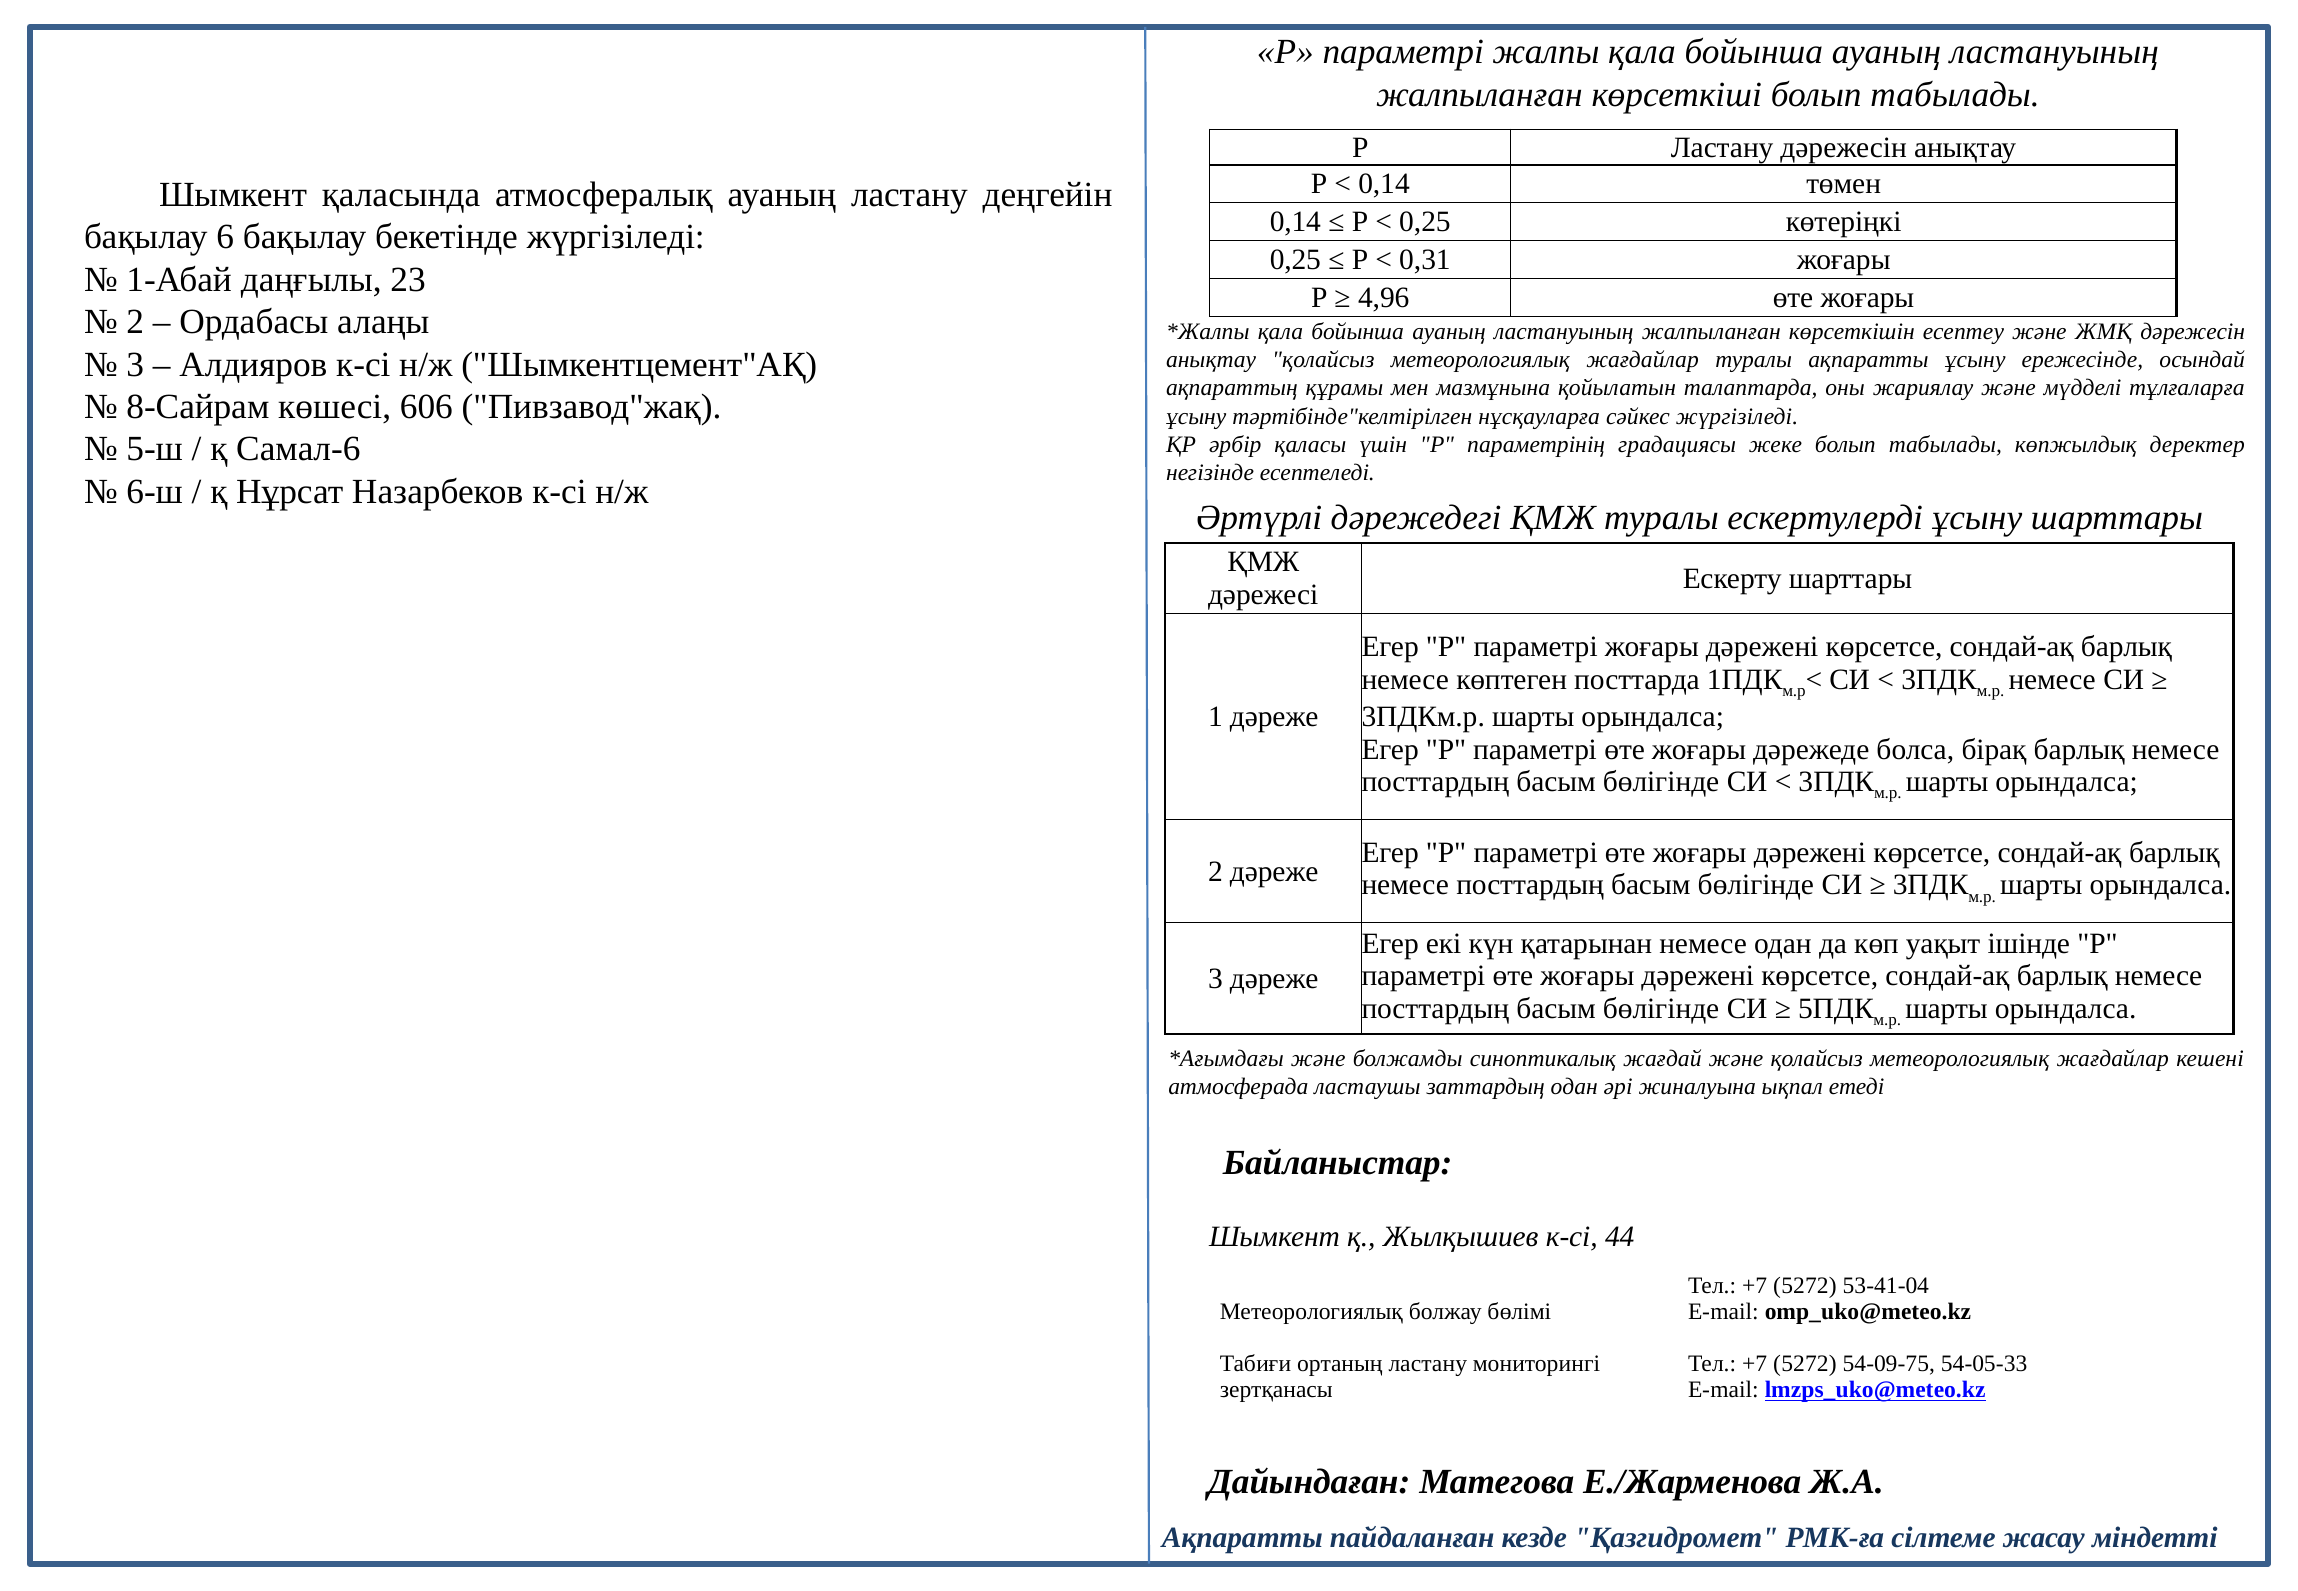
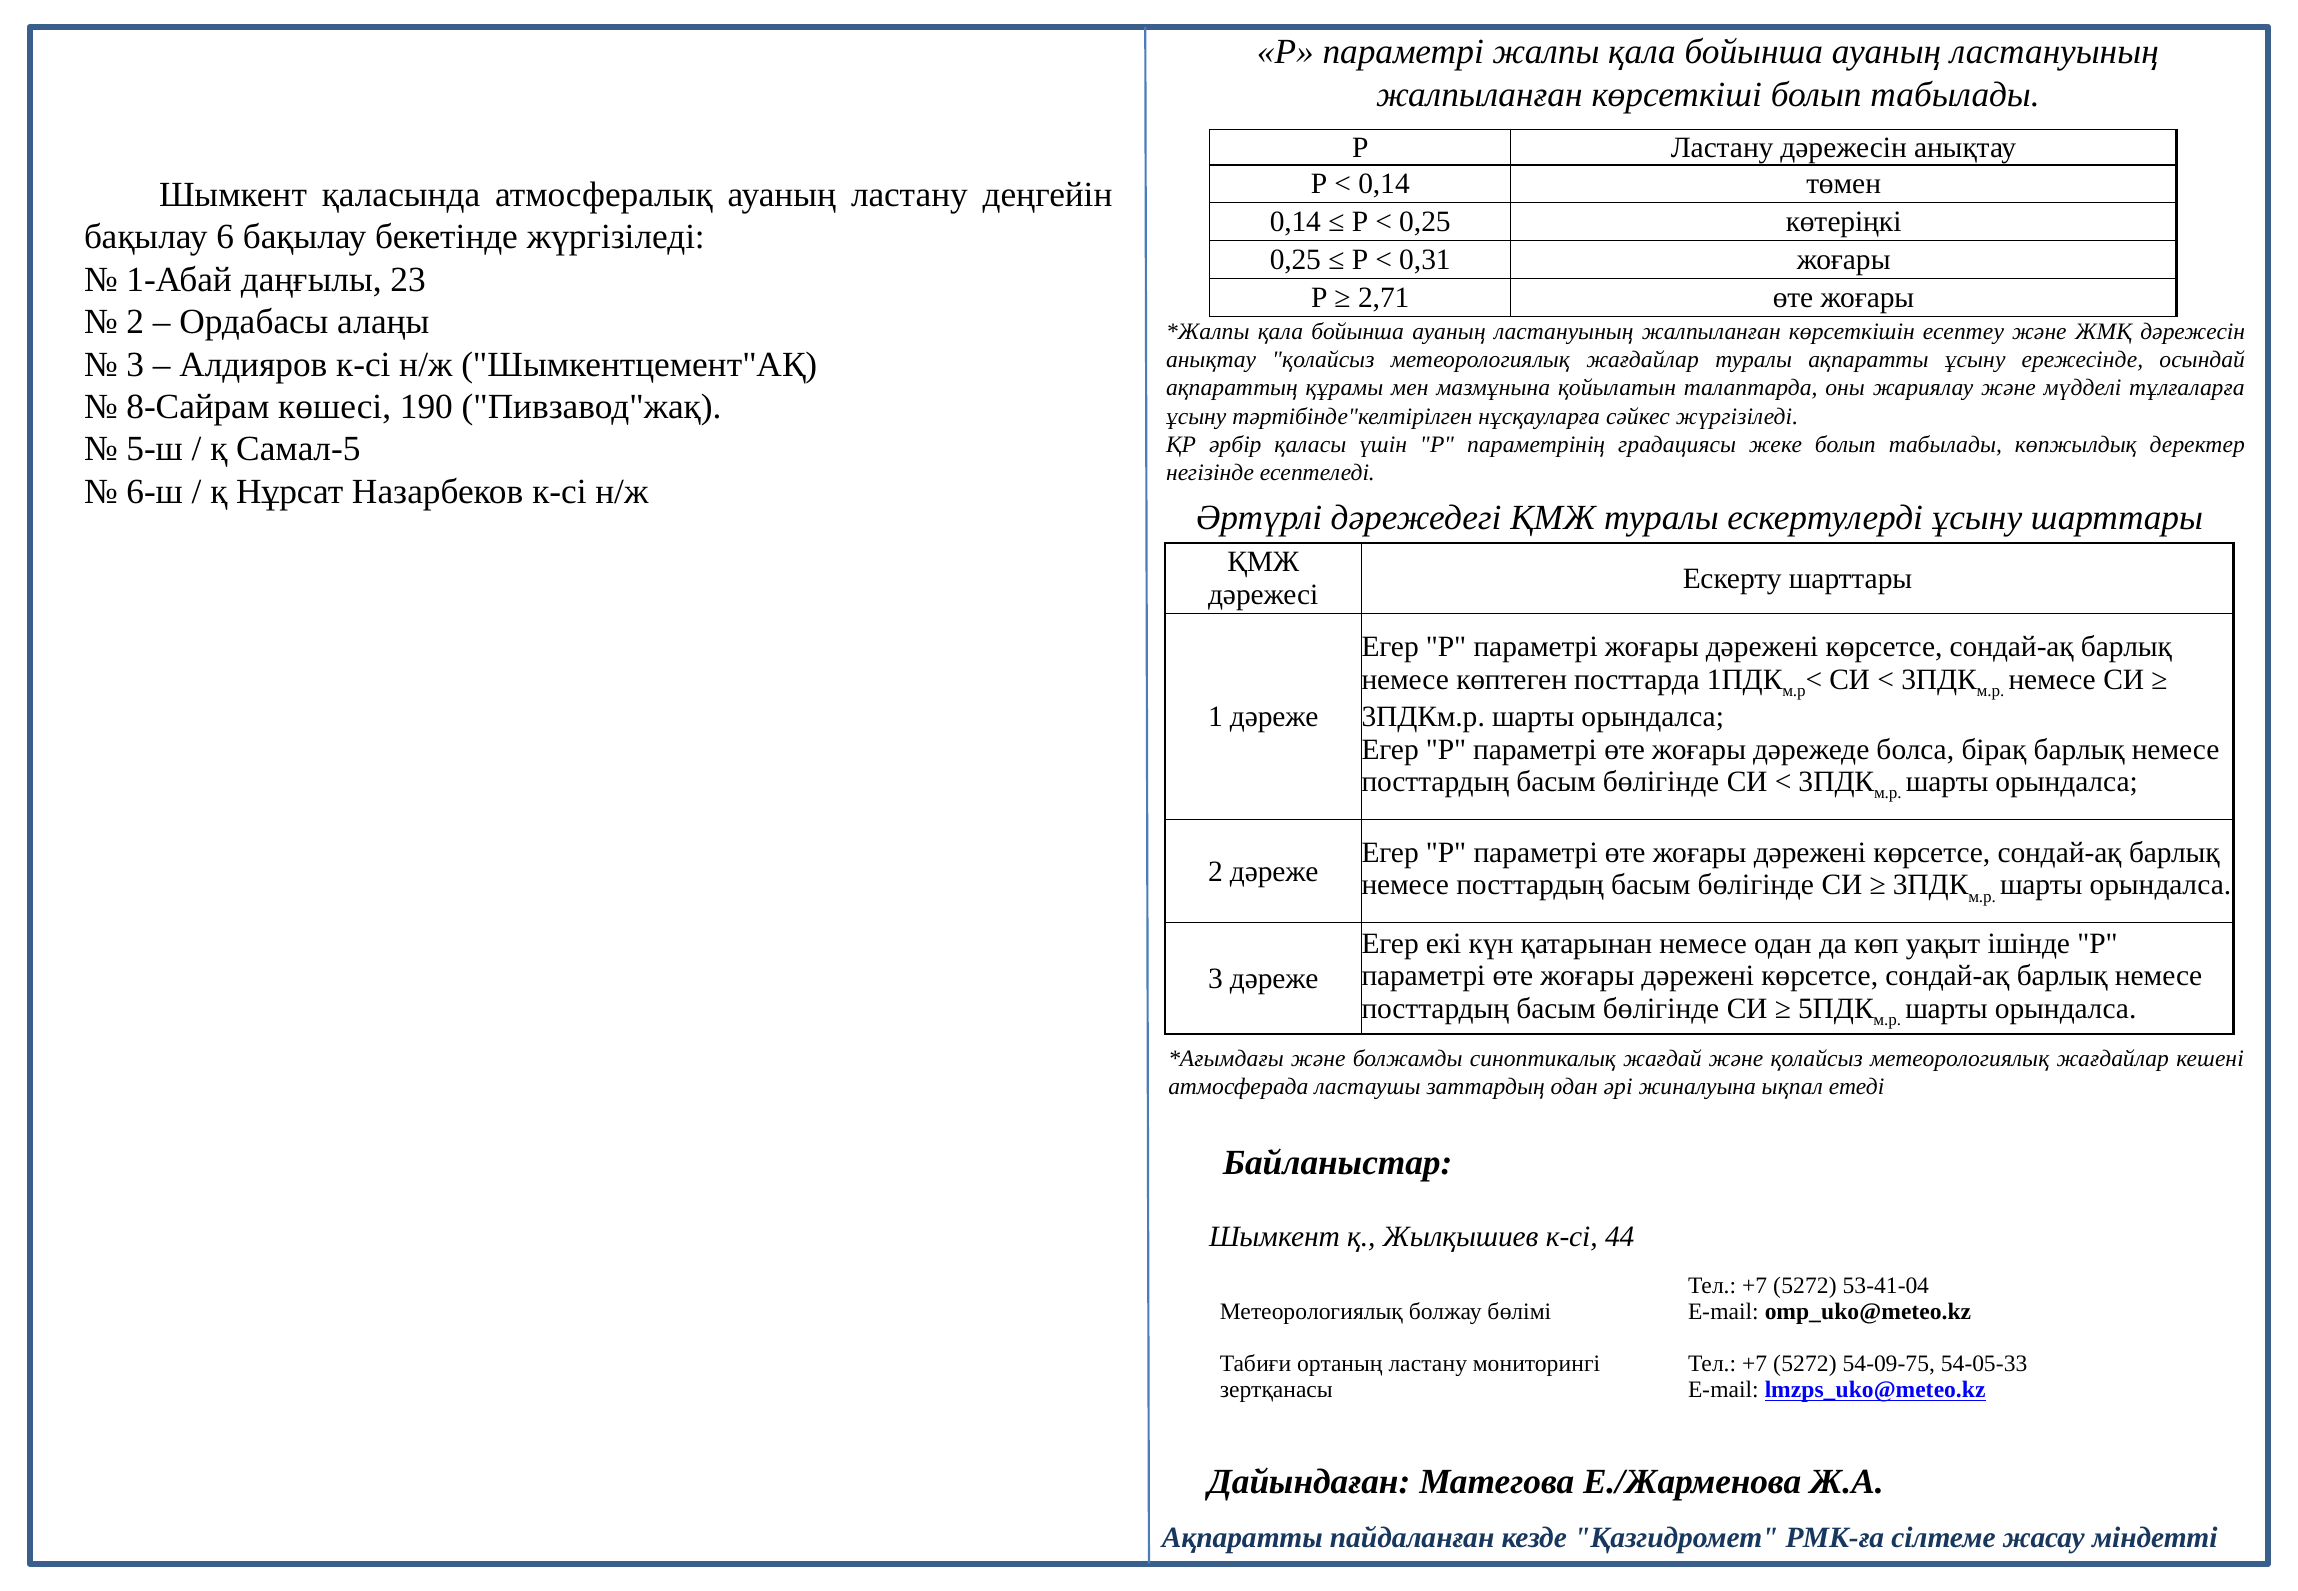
4,96: 4,96 -> 2,71
606: 606 -> 190
Самал-6: Самал-6 -> Самал-5
